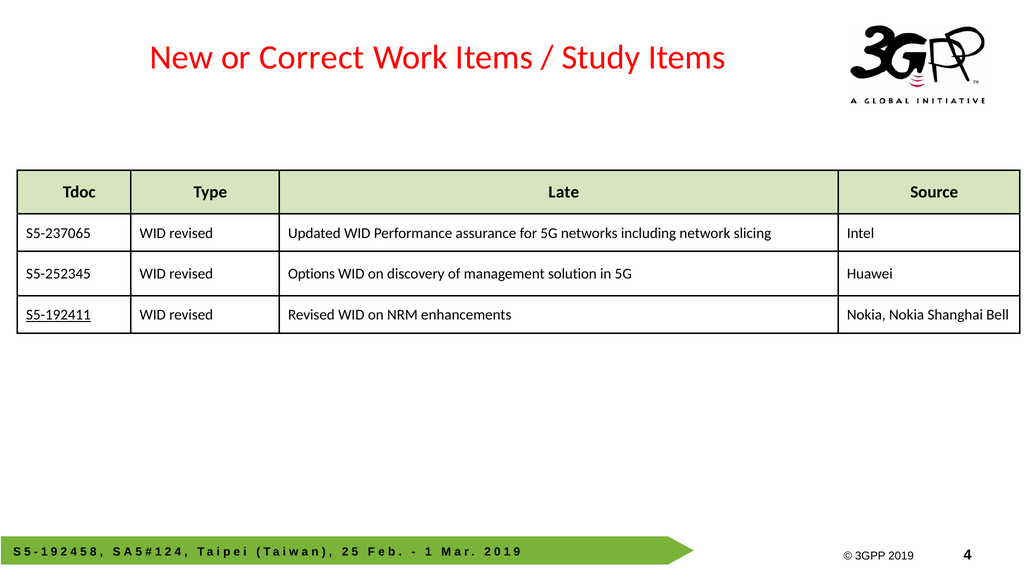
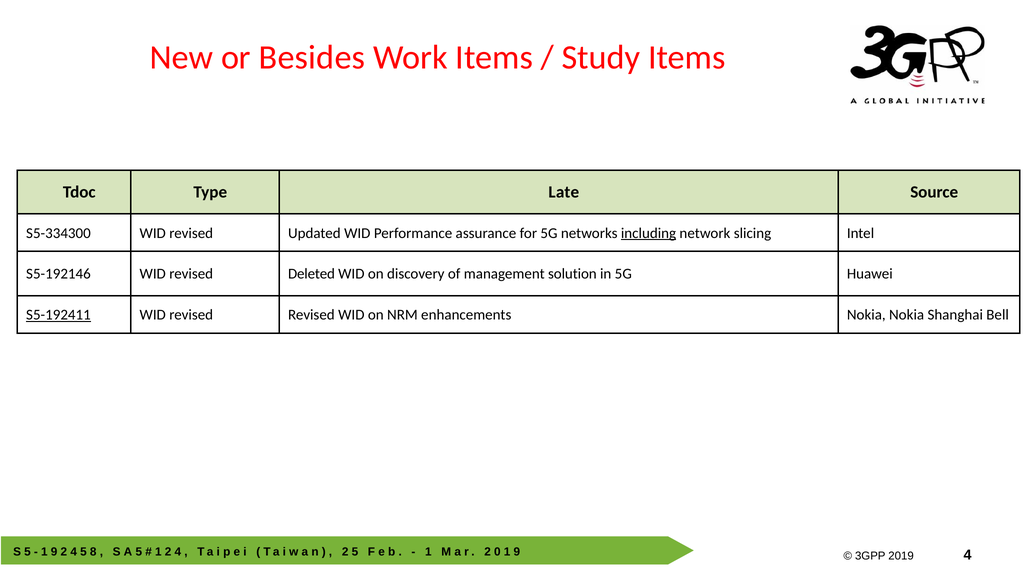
Correct: Correct -> Besides
S5-237065: S5-237065 -> S5-334300
including underline: none -> present
S5-252345: S5-252345 -> S5-192146
Options: Options -> Deleted
